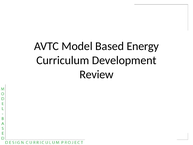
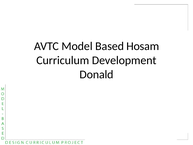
Energy: Energy -> Hosam
Review: Review -> Donald
